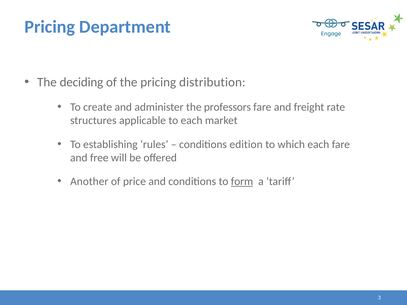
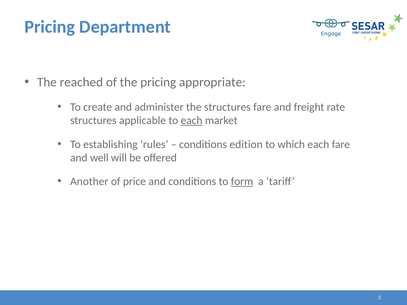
deciding: deciding -> reached
distribution: distribution -> appropriate
the professors: professors -> structures
each at (192, 121) underline: none -> present
free: free -> well
